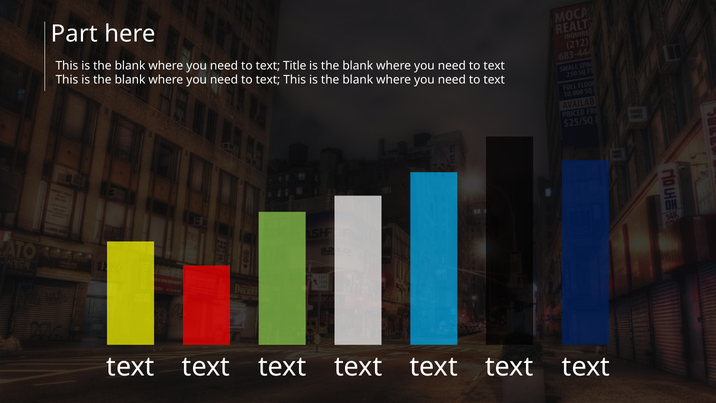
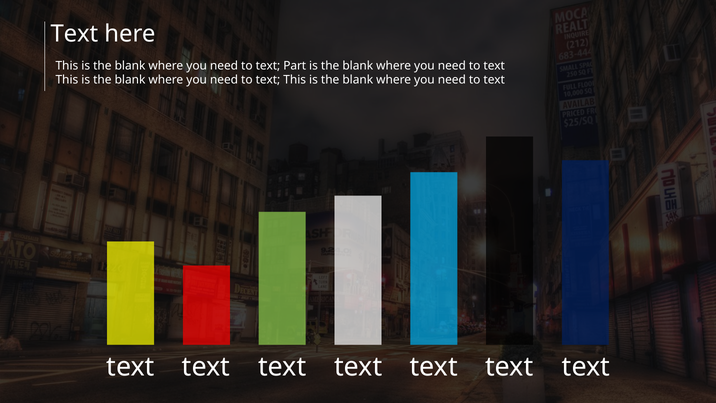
Part at (74, 34): Part -> Text
Title: Title -> Part
